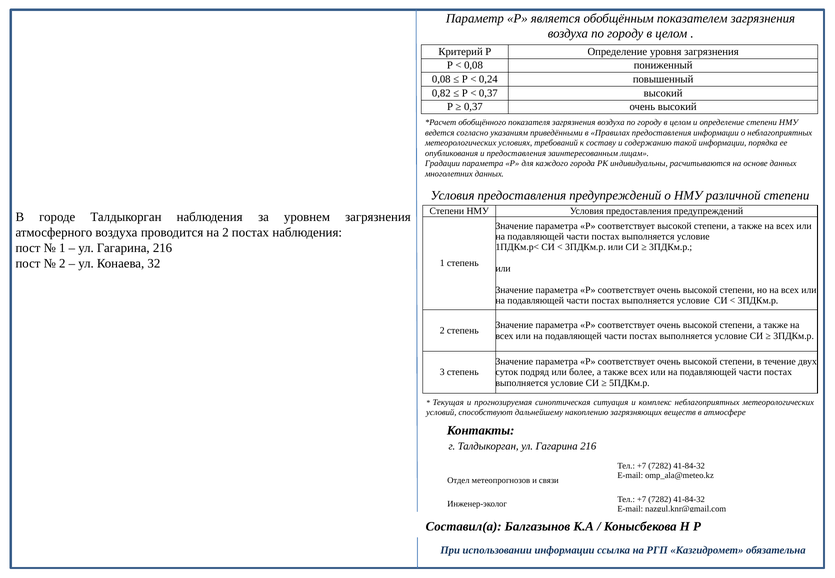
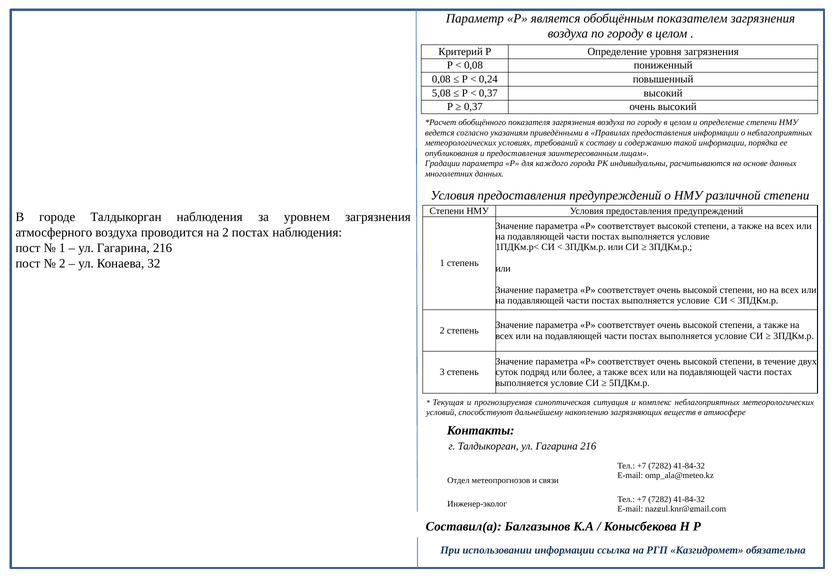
0,82: 0,82 -> 5,08
